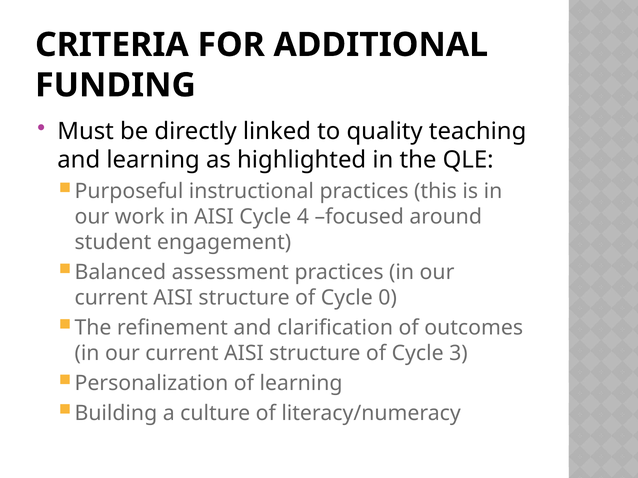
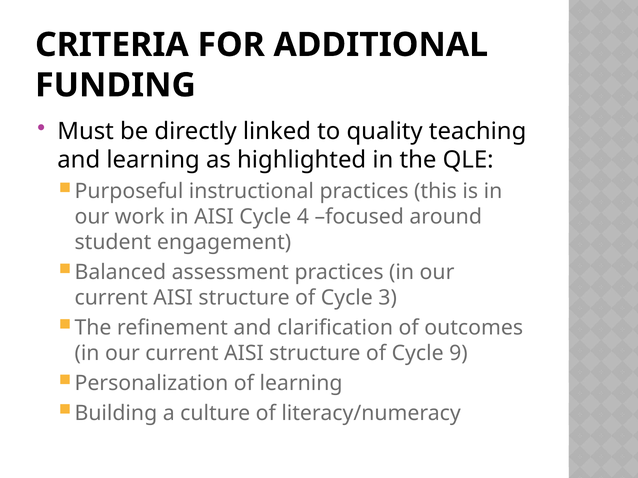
0: 0 -> 3
3: 3 -> 9
